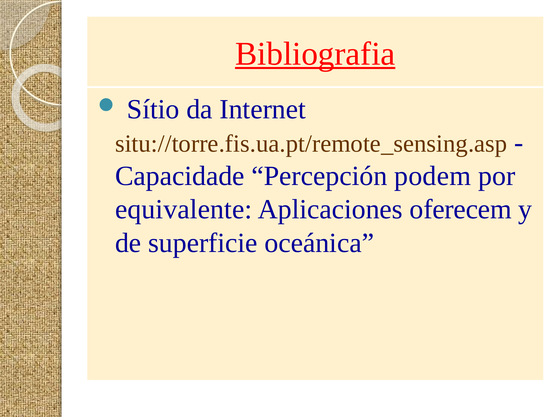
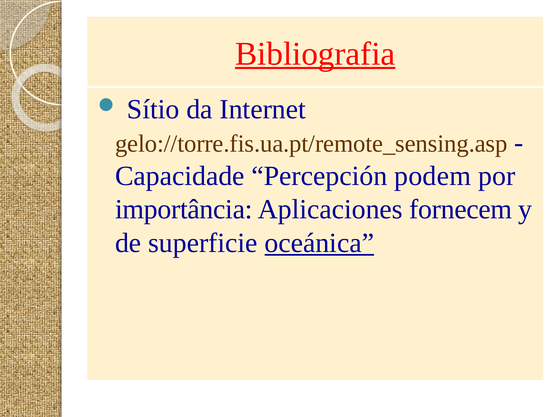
situ://torre.fis.ua.pt/remote_sensing.asp: situ://torre.fis.ua.pt/remote_sensing.asp -> gelo://torre.fis.ua.pt/remote_sensing.asp
equivalente: equivalente -> importância
oferecem: oferecem -> fornecem
oceánica underline: none -> present
